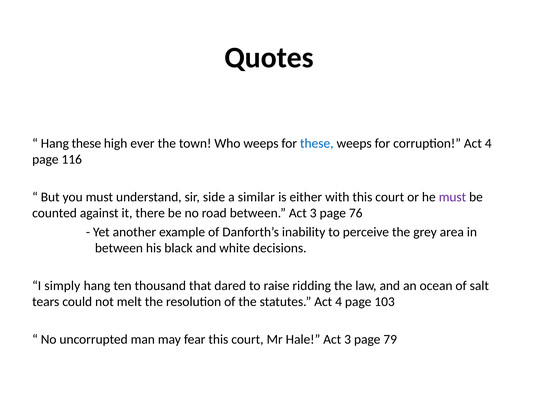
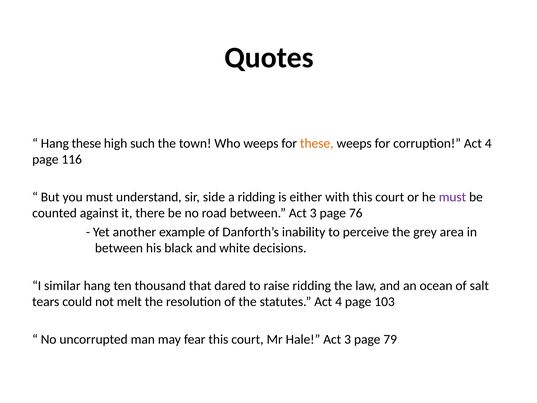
ever: ever -> such
these at (317, 143) colour: blue -> orange
a similar: similar -> ridding
simply: simply -> similar
